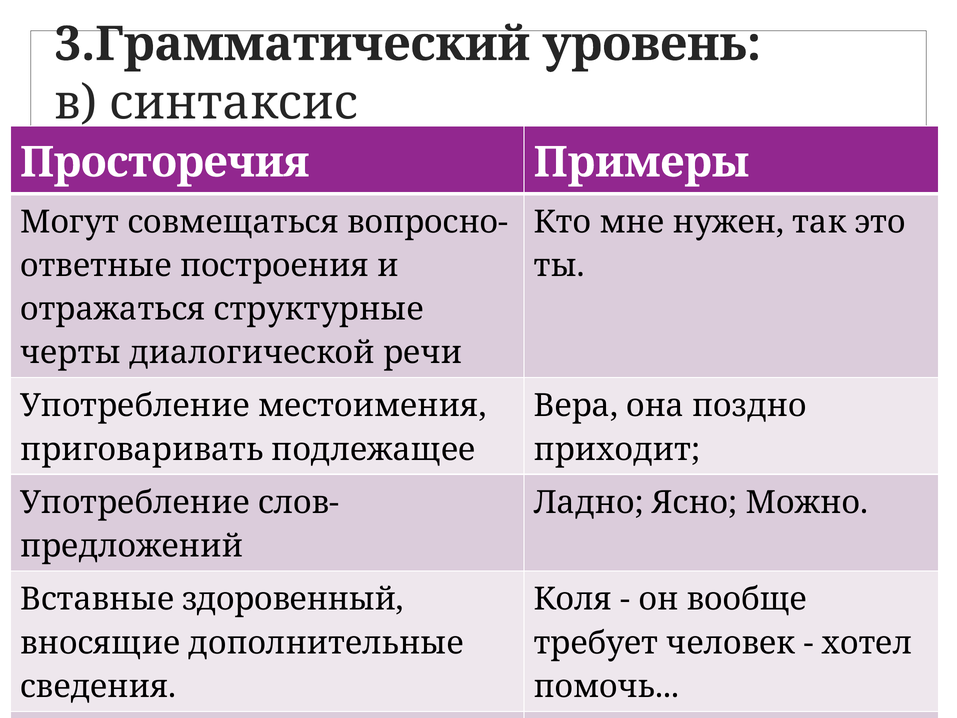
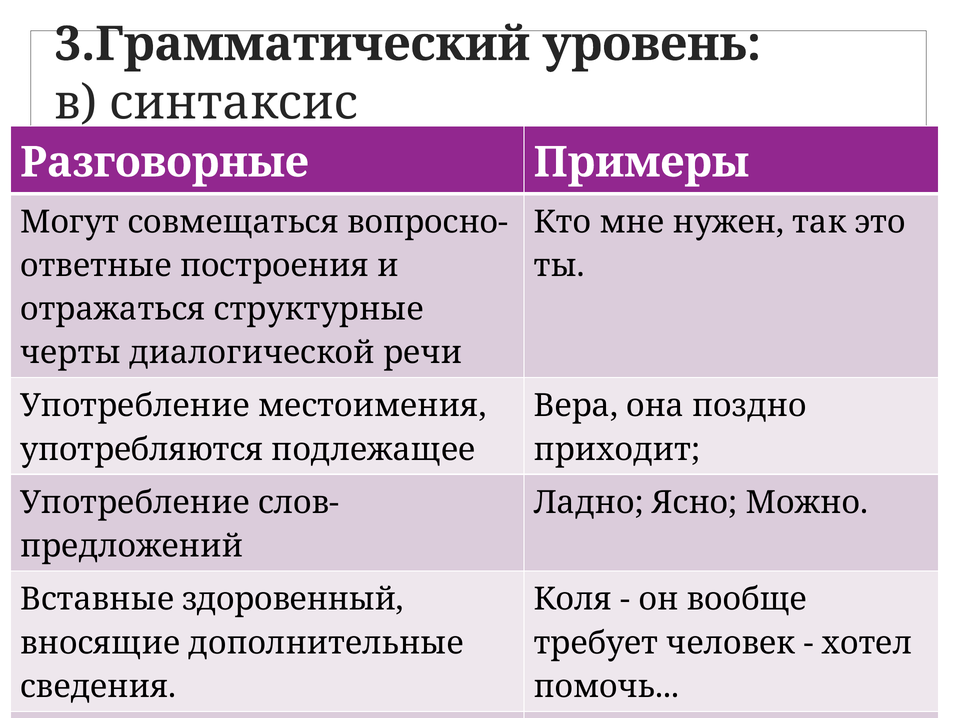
Просторечия: Просторечия -> Разговорные
приговаривать: приговаривать -> употребляются
